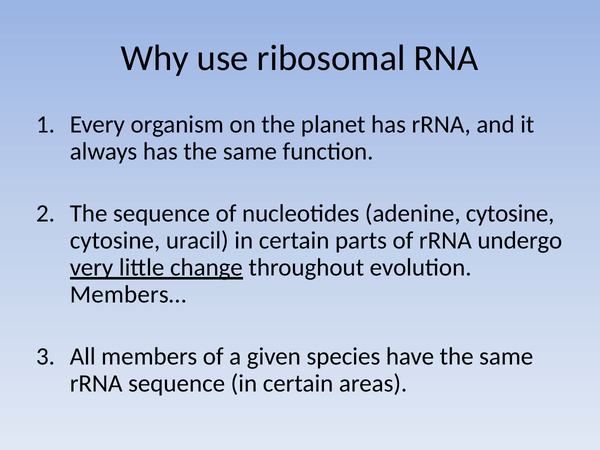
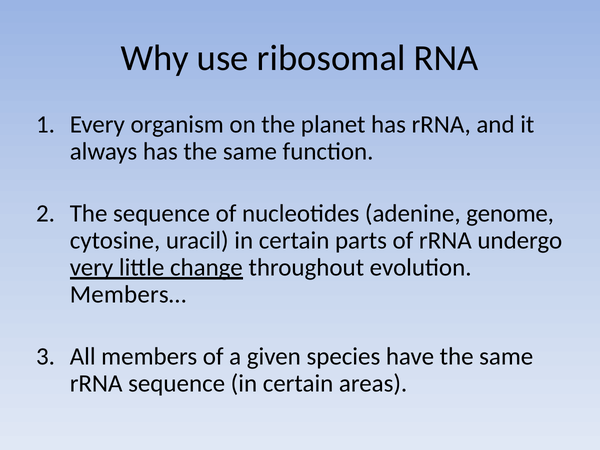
adenine cytosine: cytosine -> genome
